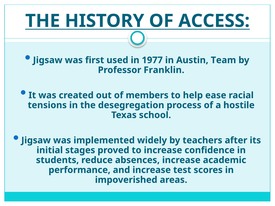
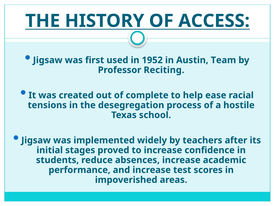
1977: 1977 -> 1952
Franklin: Franklin -> Reciting
members: members -> complete
